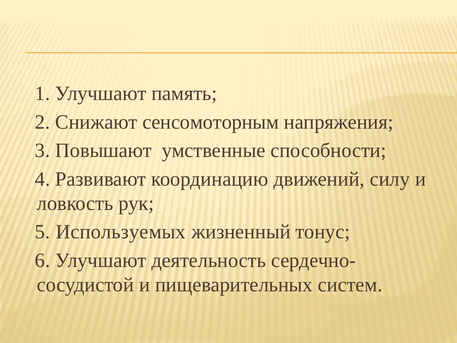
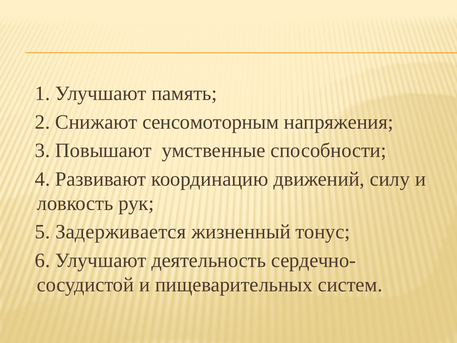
Используемых: Используемых -> Задерживается
